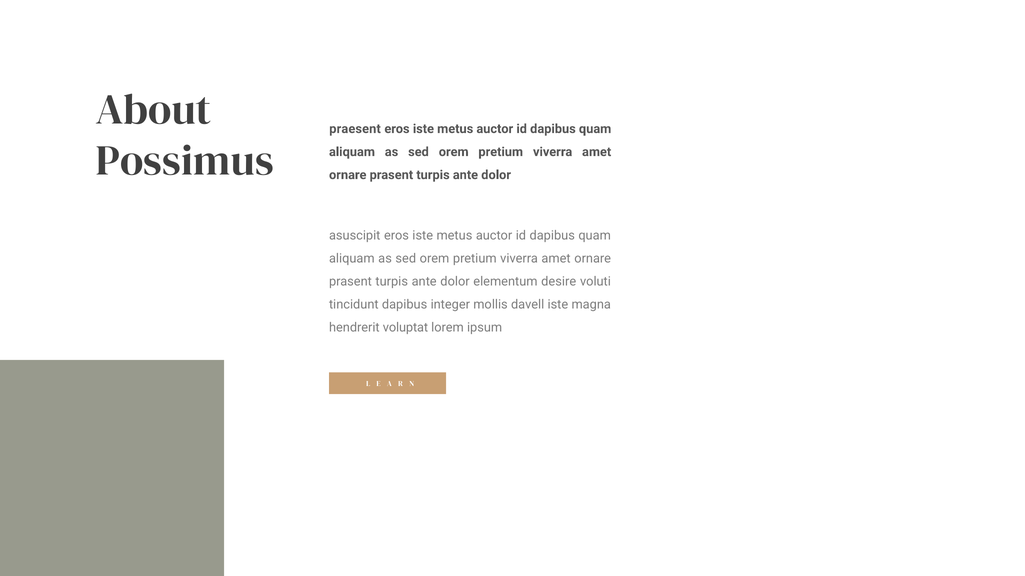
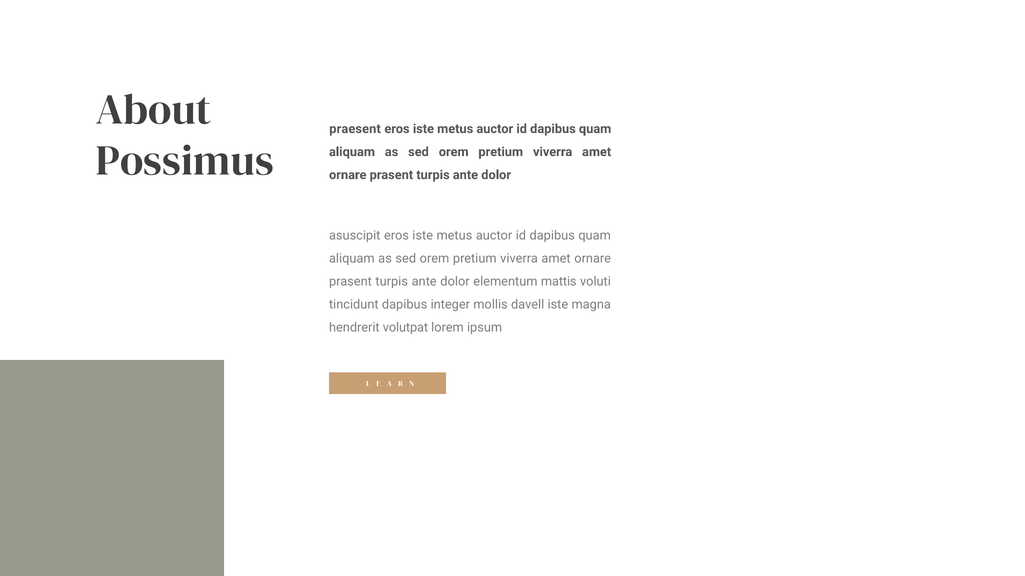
desire: desire -> mattis
voluptat: voluptat -> volutpat
